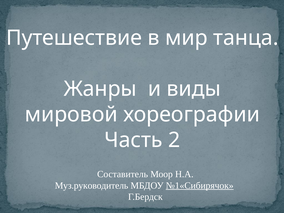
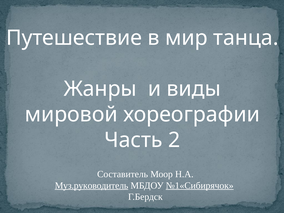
Муз.руководитель underline: none -> present
